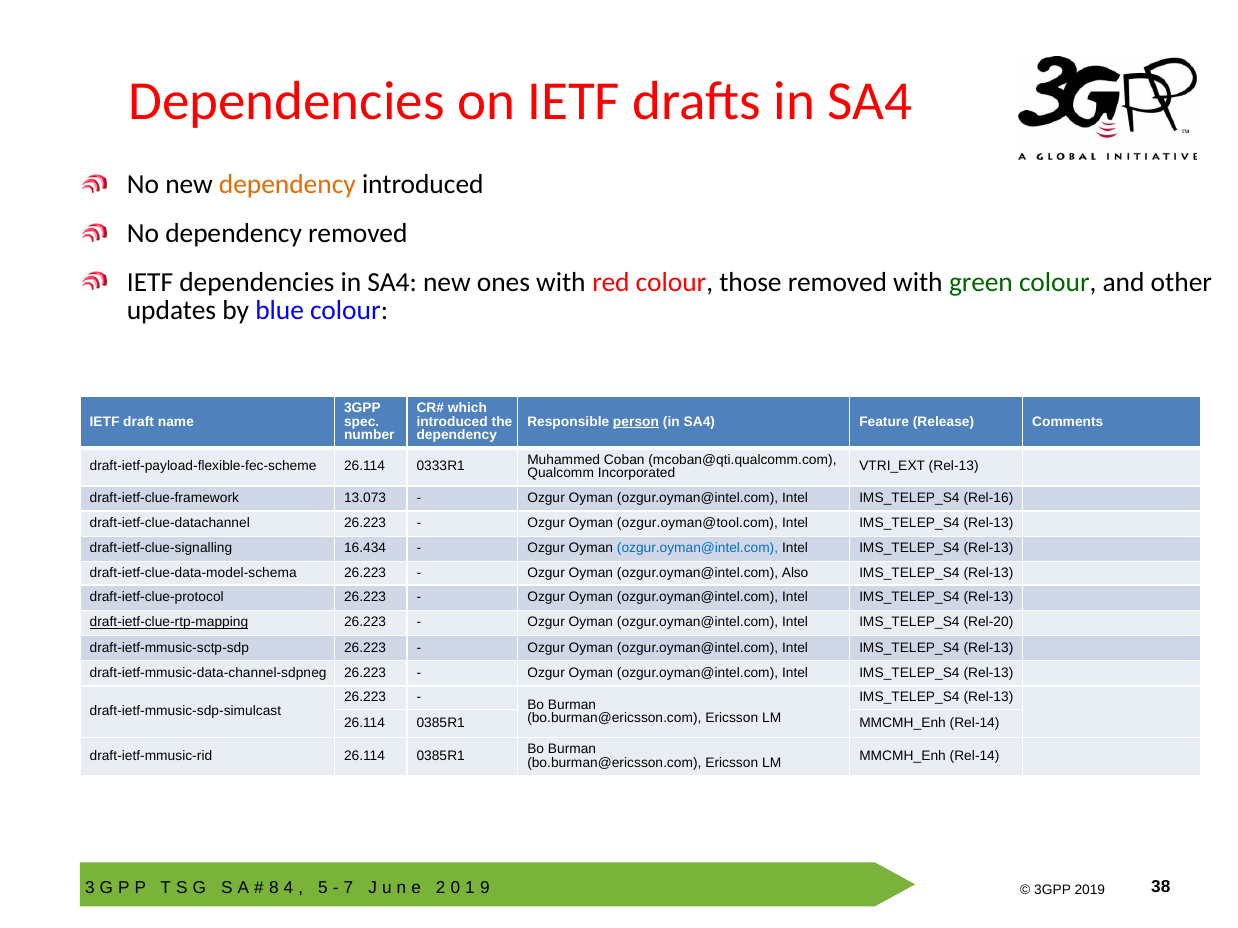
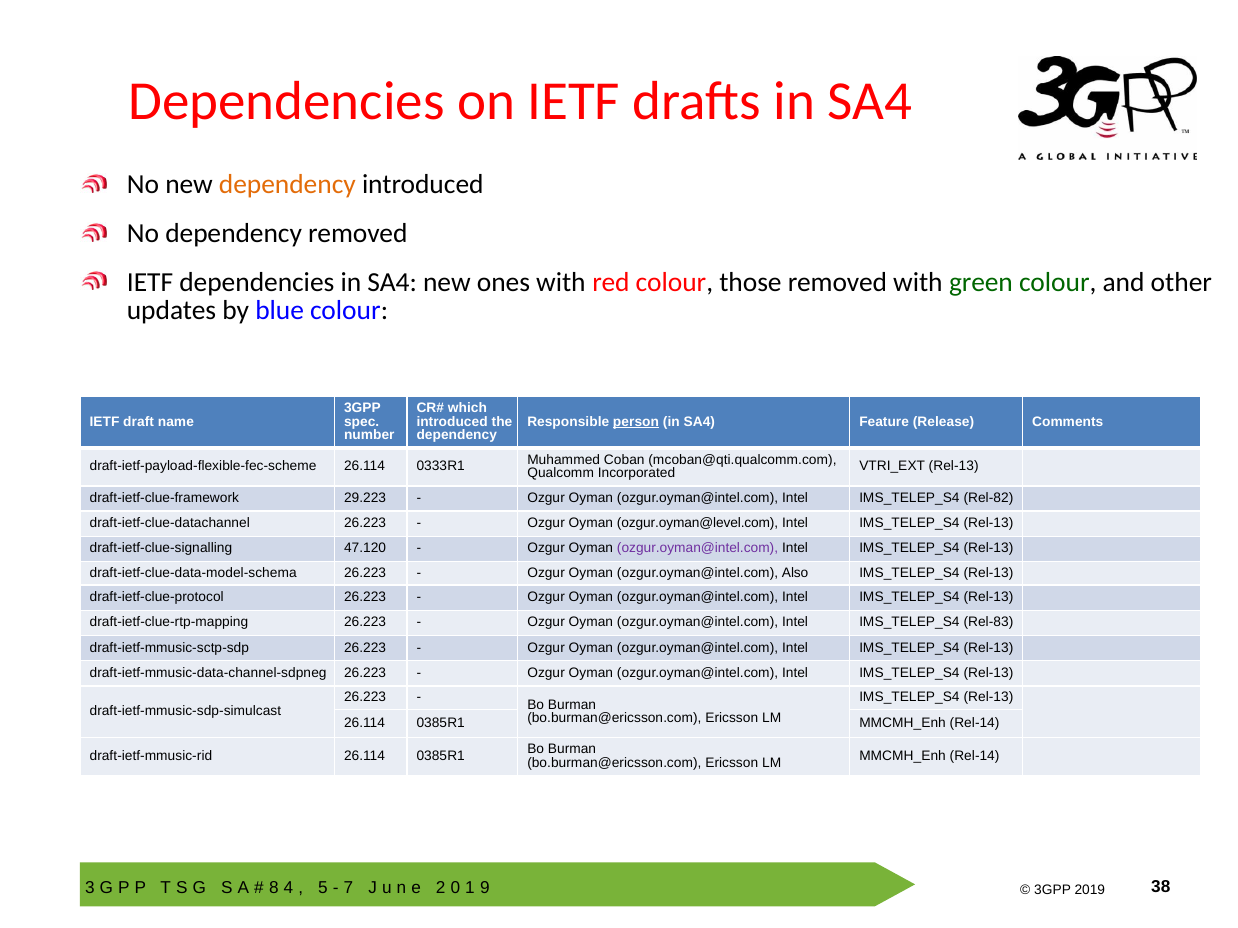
13.073: 13.073 -> 29.223
Rel-16: Rel-16 -> Rel-82
ozgur.oyman@tool.com: ozgur.oyman@tool.com -> ozgur.oyman@level.com
16.434: 16.434 -> 47.120
ozgur.oyman@intel.com at (698, 549) colour: blue -> purple
draft-ietf-clue-rtp-mapping underline: present -> none
Rel-20: Rel-20 -> Rel-83
